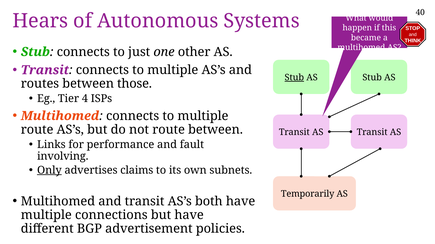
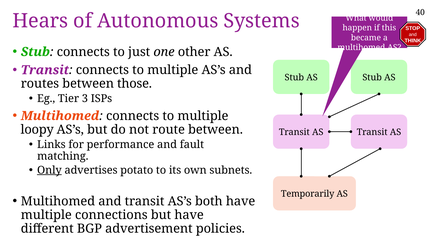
Stub at (294, 78) underline: present -> none
4: 4 -> 3
route at (37, 130): route -> loopy
involving: involving -> matching
claims: claims -> potato
